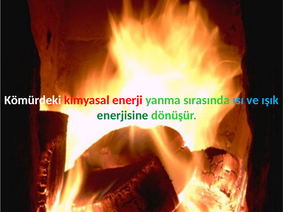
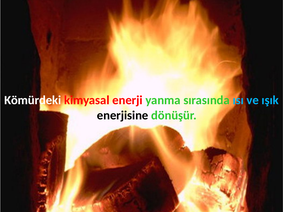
enerjisine colour: green -> black
